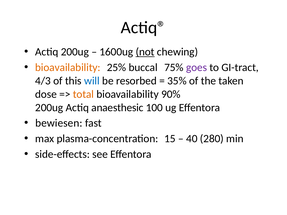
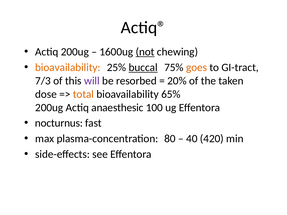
buccal underline: none -> present
goes colour: purple -> orange
4/3: 4/3 -> 7/3
will colour: blue -> purple
35%: 35% -> 20%
90%: 90% -> 65%
bewiesen: bewiesen -> nocturnus
15: 15 -> 80
280: 280 -> 420
